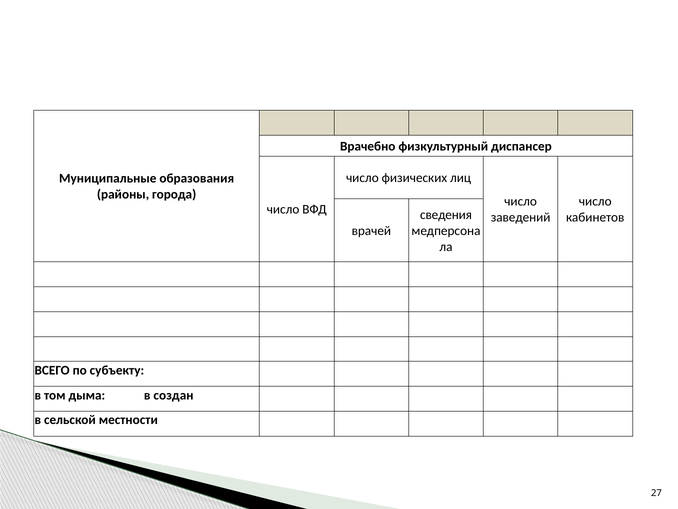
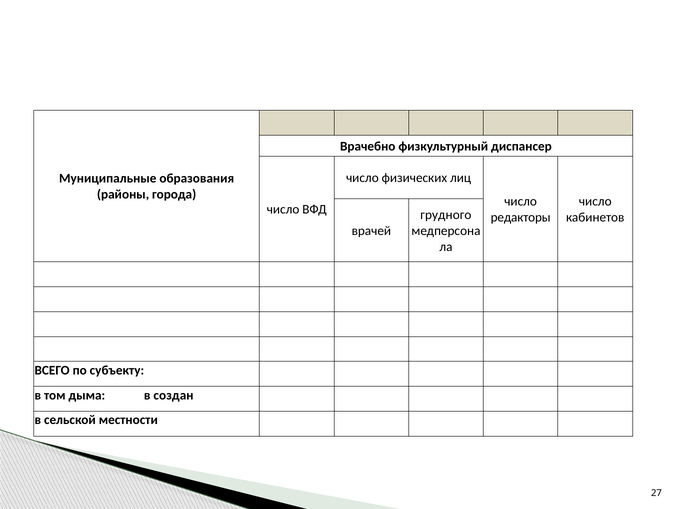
сведения: сведения -> грудного
заведений: заведений -> редакторы
